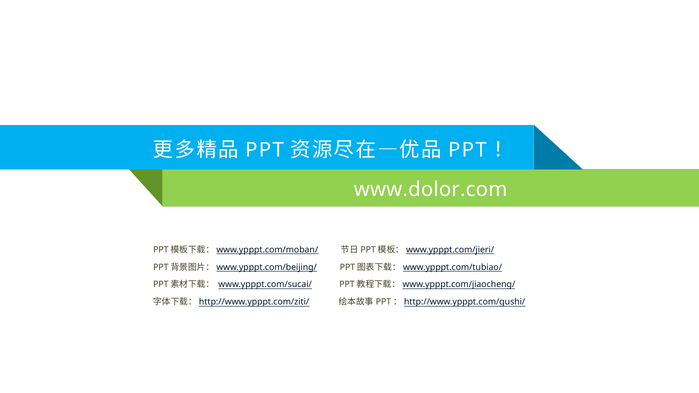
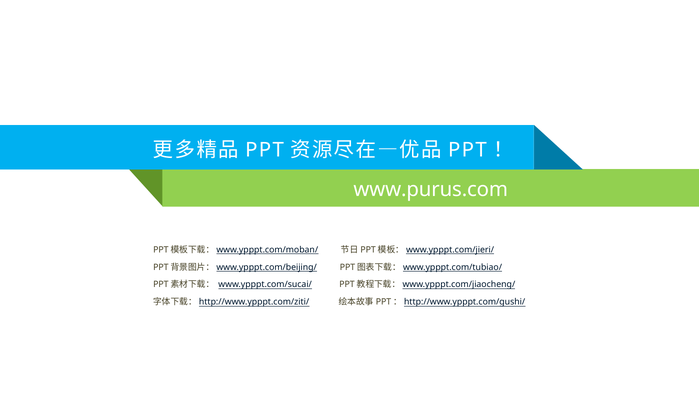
www.dolor.com: www.dolor.com -> www.purus.com
